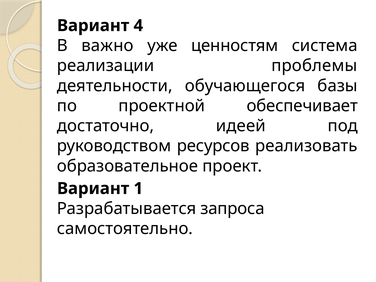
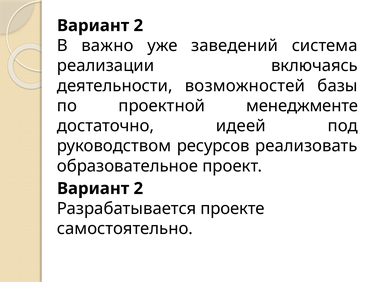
4 at (138, 26): 4 -> 2
ценностям: ценностям -> заведений
проблемы: проблемы -> включаясь
обучающегося: обучающегося -> возможностей
обеспечивает: обеспечивает -> менеджменте
1 at (138, 189): 1 -> 2
запроса: запроса -> проекте
